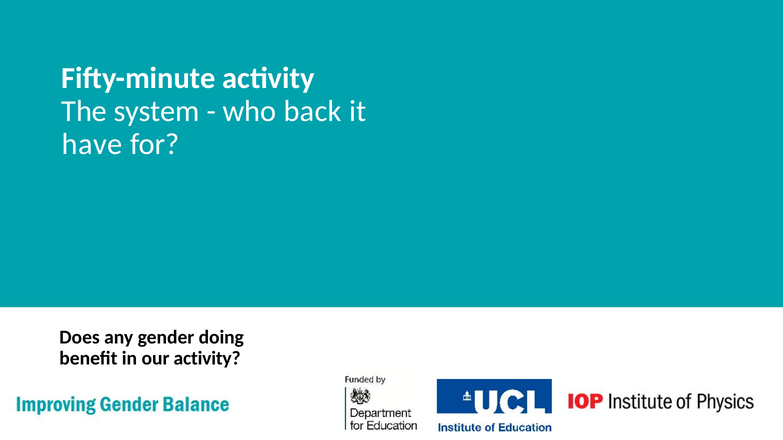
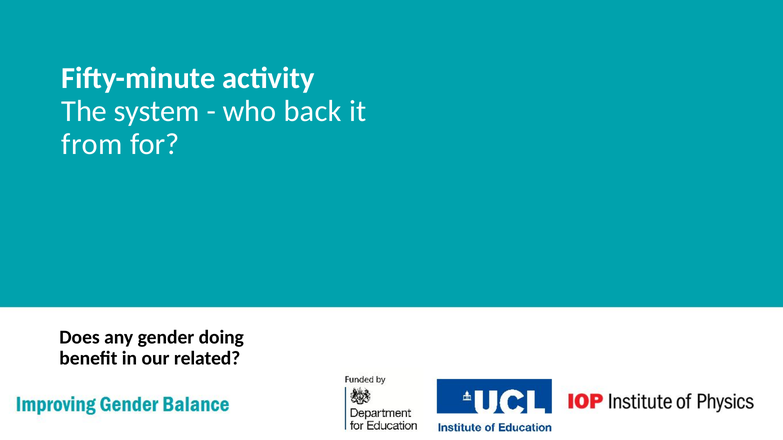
have: have -> from
our activity: activity -> related
